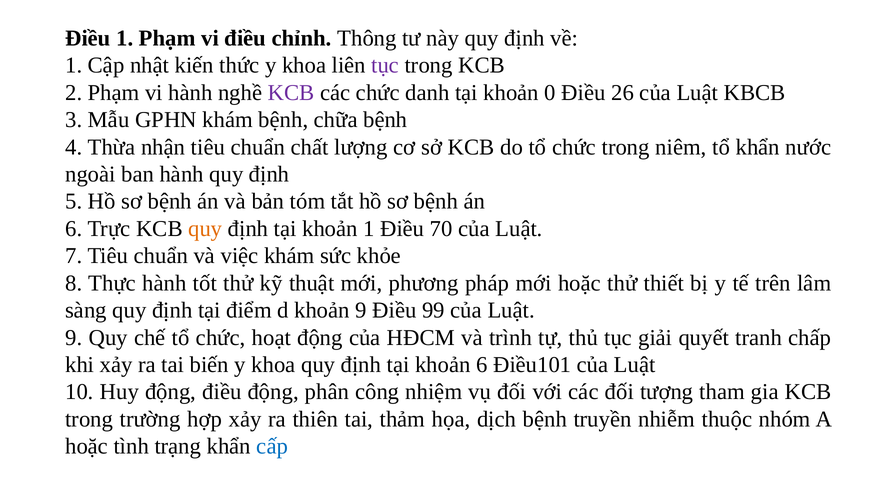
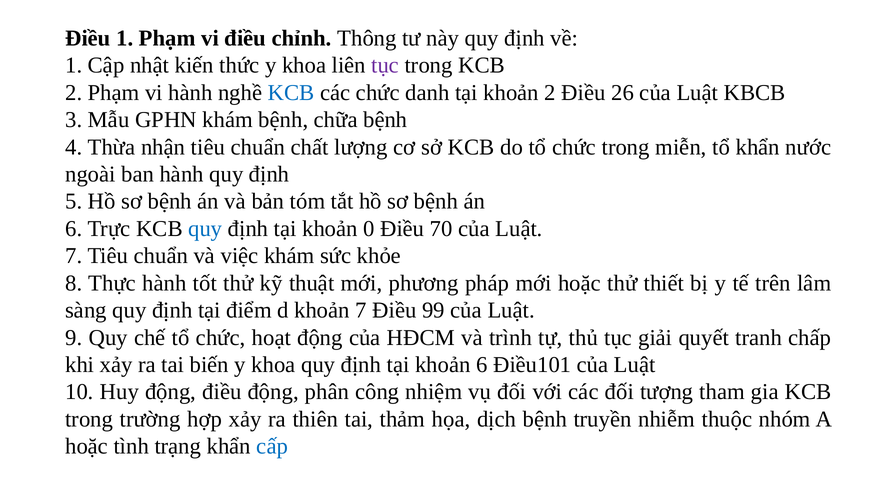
KCB at (291, 93) colour: purple -> blue
khoản 0: 0 -> 2
niêm: niêm -> miễn
quy at (205, 229) colour: orange -> blue
khoản 1: 1 -> 0
khoản 9: 9 -> 7
